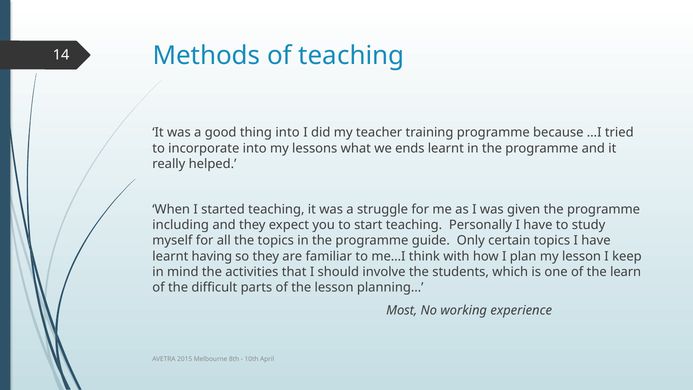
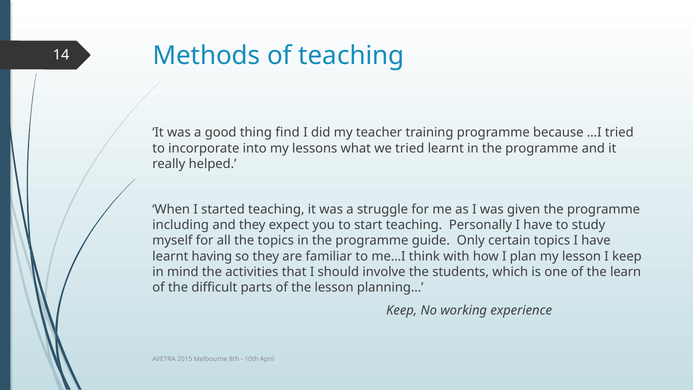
thing into: into -> find
we ends: ends -> tried
Most at (402, 310): Most -> Keep
